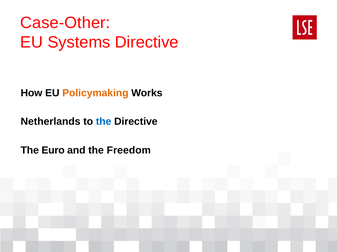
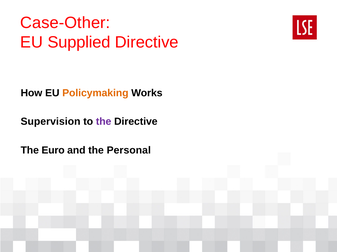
Systems: Systems -> Supplied
Netherlands: Netherlands -> Supervision
the at (104, 122) colour: blue -> purple
Freedom: Freedom -> Personal
